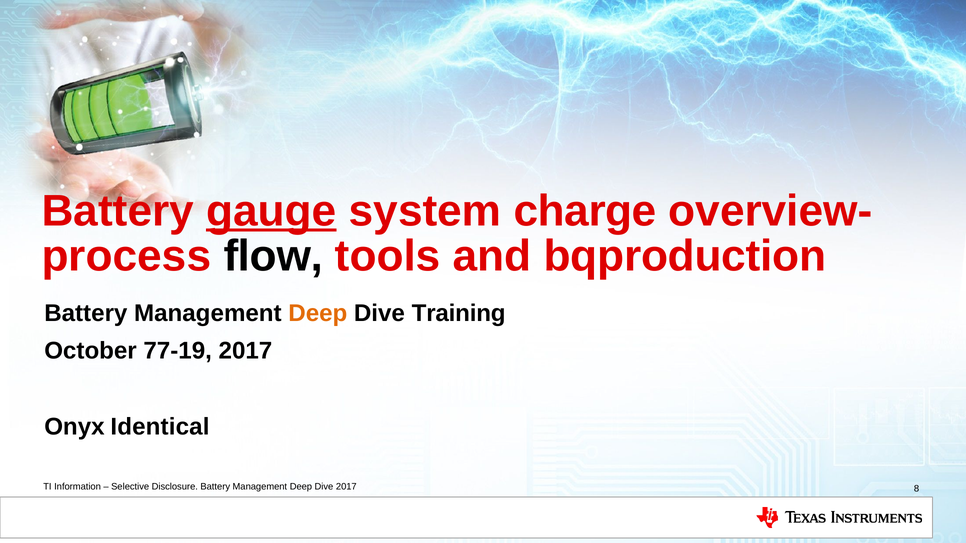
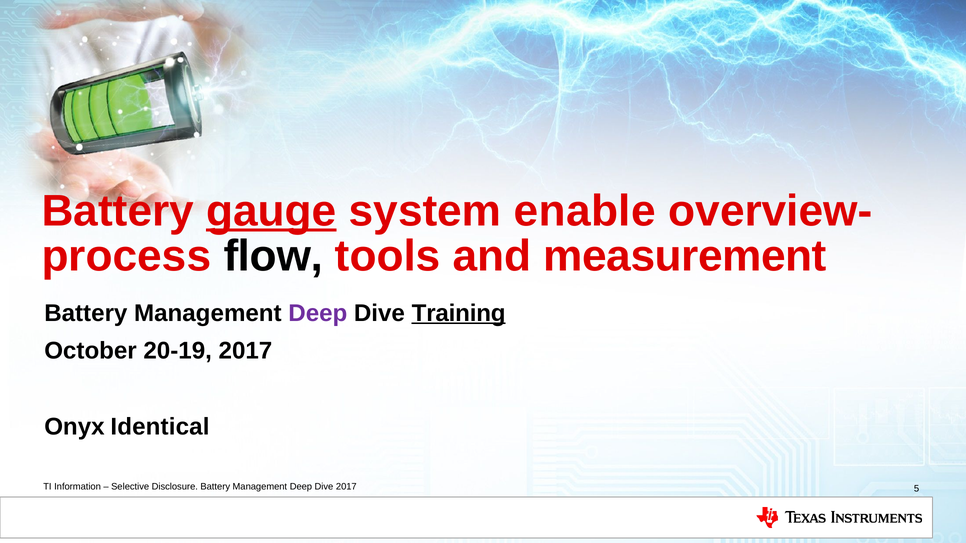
charge: charge -> enable
bqproduction: bqproduction -> measurement
Deep at (318, 313) colour: orange -> purple
Training underline: none -> present
77-19: 77-19 -> 20-19
8: 8 -> 5
